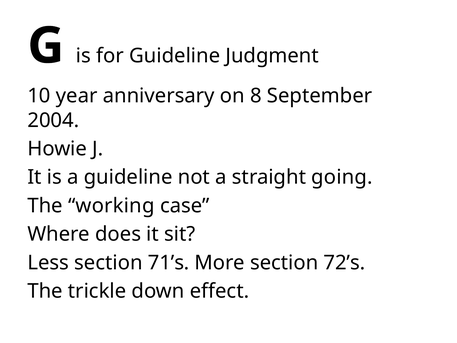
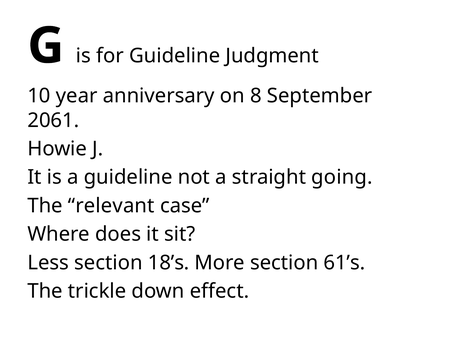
2004: 2004 -> 2061
working: working -> relevant
71’s: 71’s -> 18’s
72’s: 72’s -> 61’s
